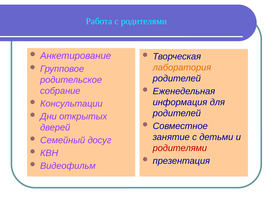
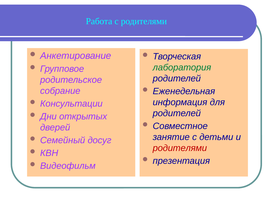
лаборатория colour: orange -> green
